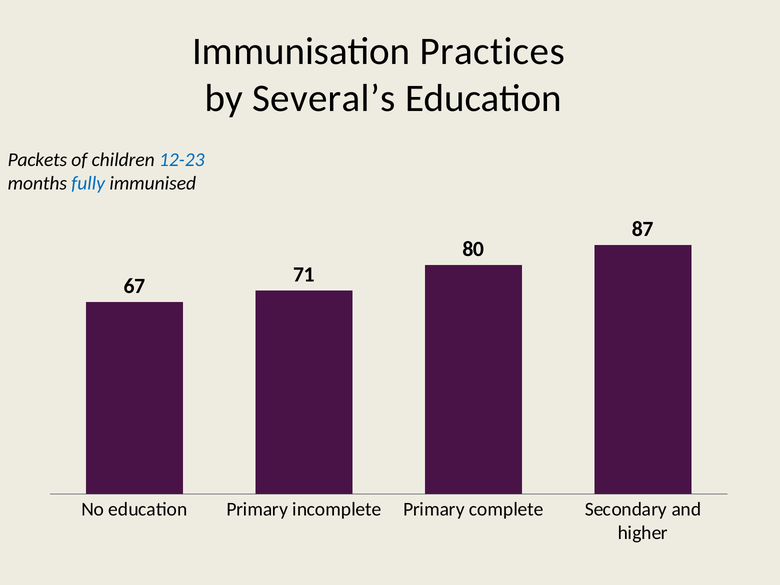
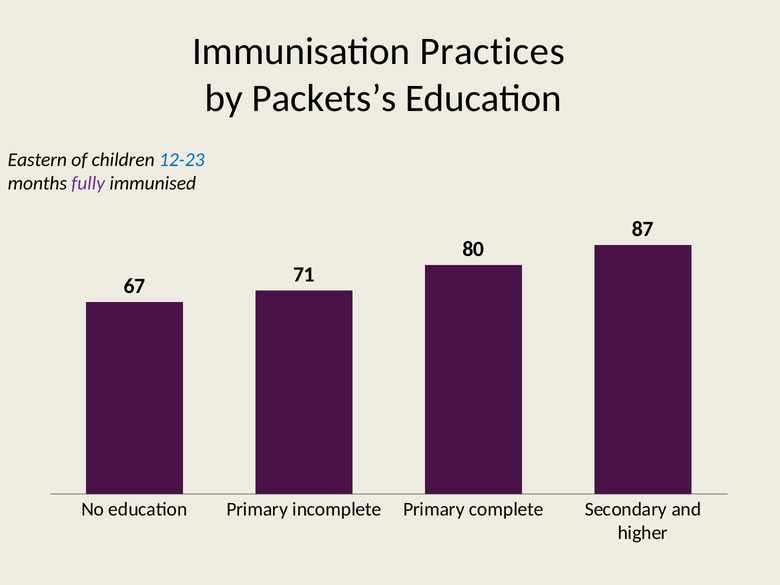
Several’s: Several’s -> Packets’s
Packets: Packets -> Eastern
fully colour: blue -> purple
